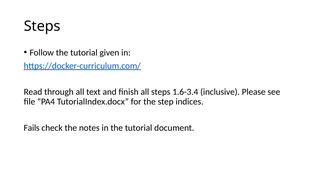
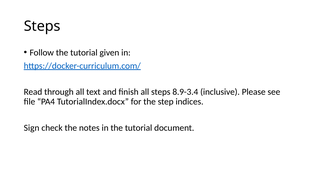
1.6-3.4: 1.6-3.4 -> 8.9-3.4
Fails: Fails -> Sign
